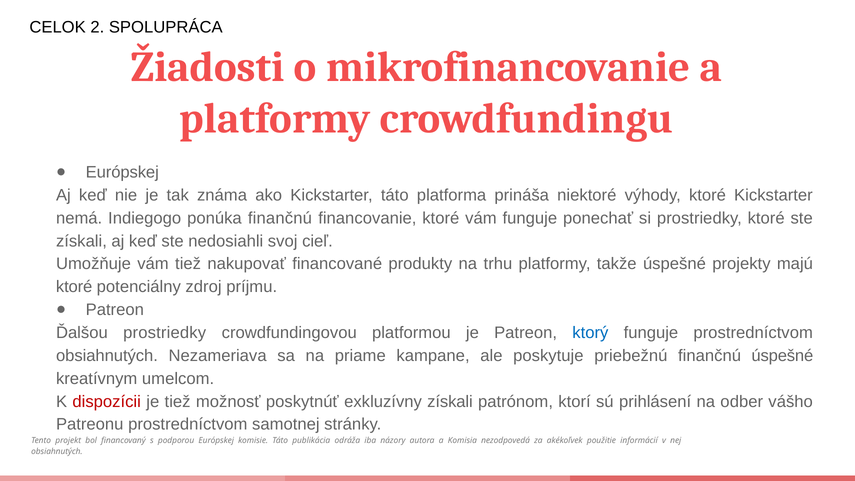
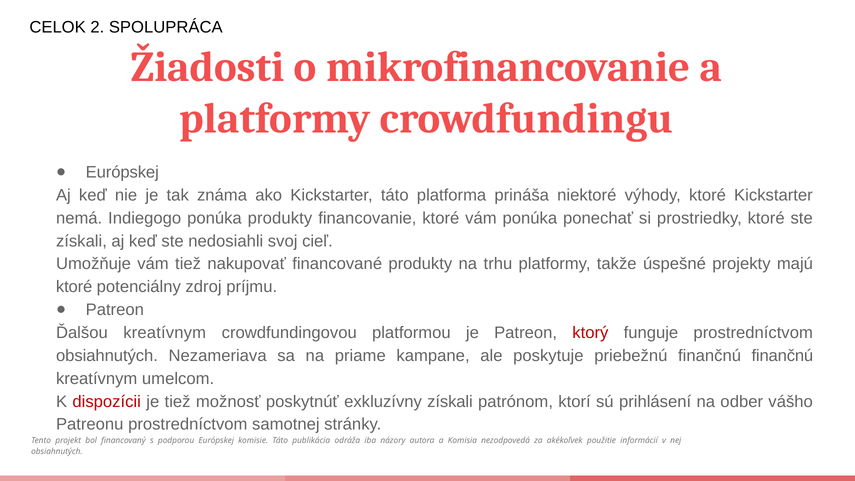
ponúka finančnú: finančnú -> produkty
vám funguje: funguje -> ponúka
Ďalšou prostriedky: prostriedky -> kreatívnym
ktorý colour: blue -> red
finančnú úspešné: úspešné -> finančnú
